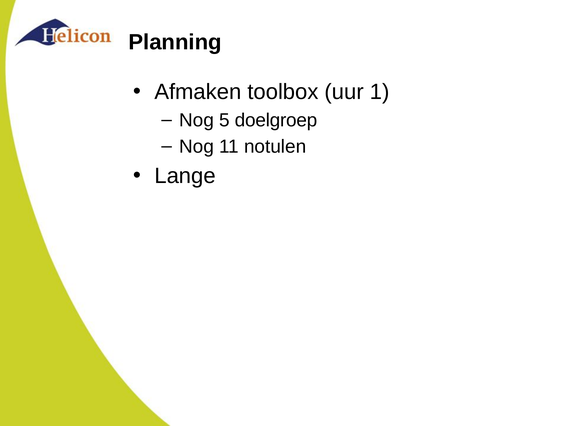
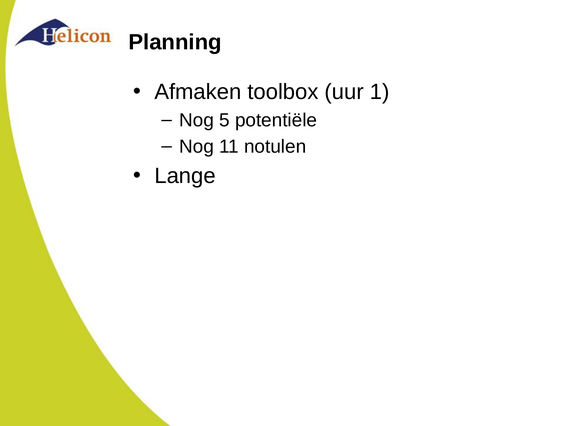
doelgroep: doelgroep -> potentiële
